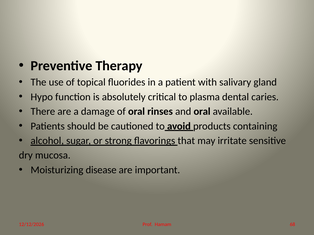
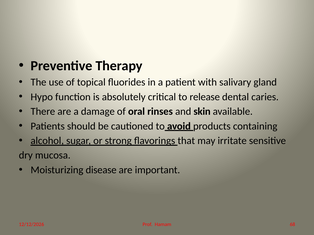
plasma: plasma -> release
and oral: oral -> skin
